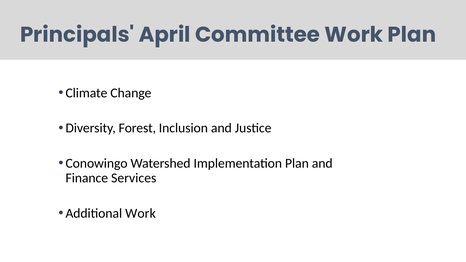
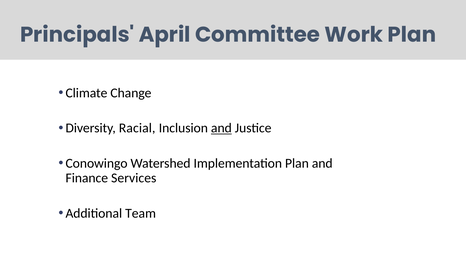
Forest: Forest -> Racial
and at (221, 128) underline: none -> present
Additional Work: Work -> Team
